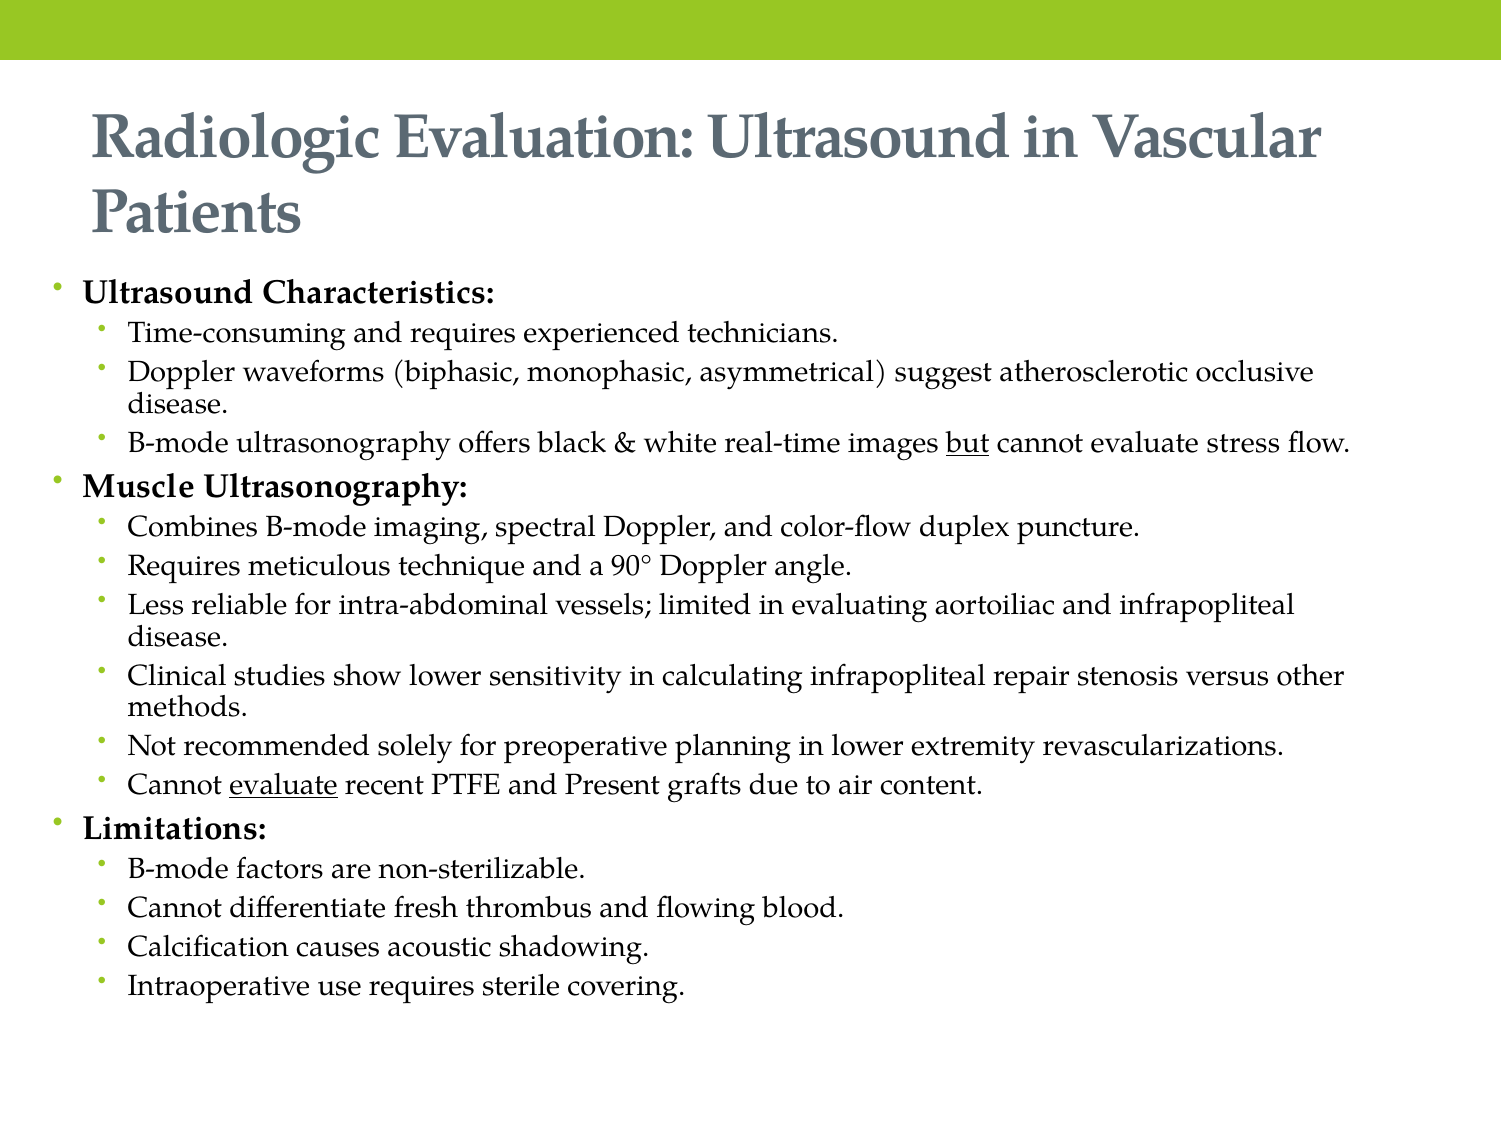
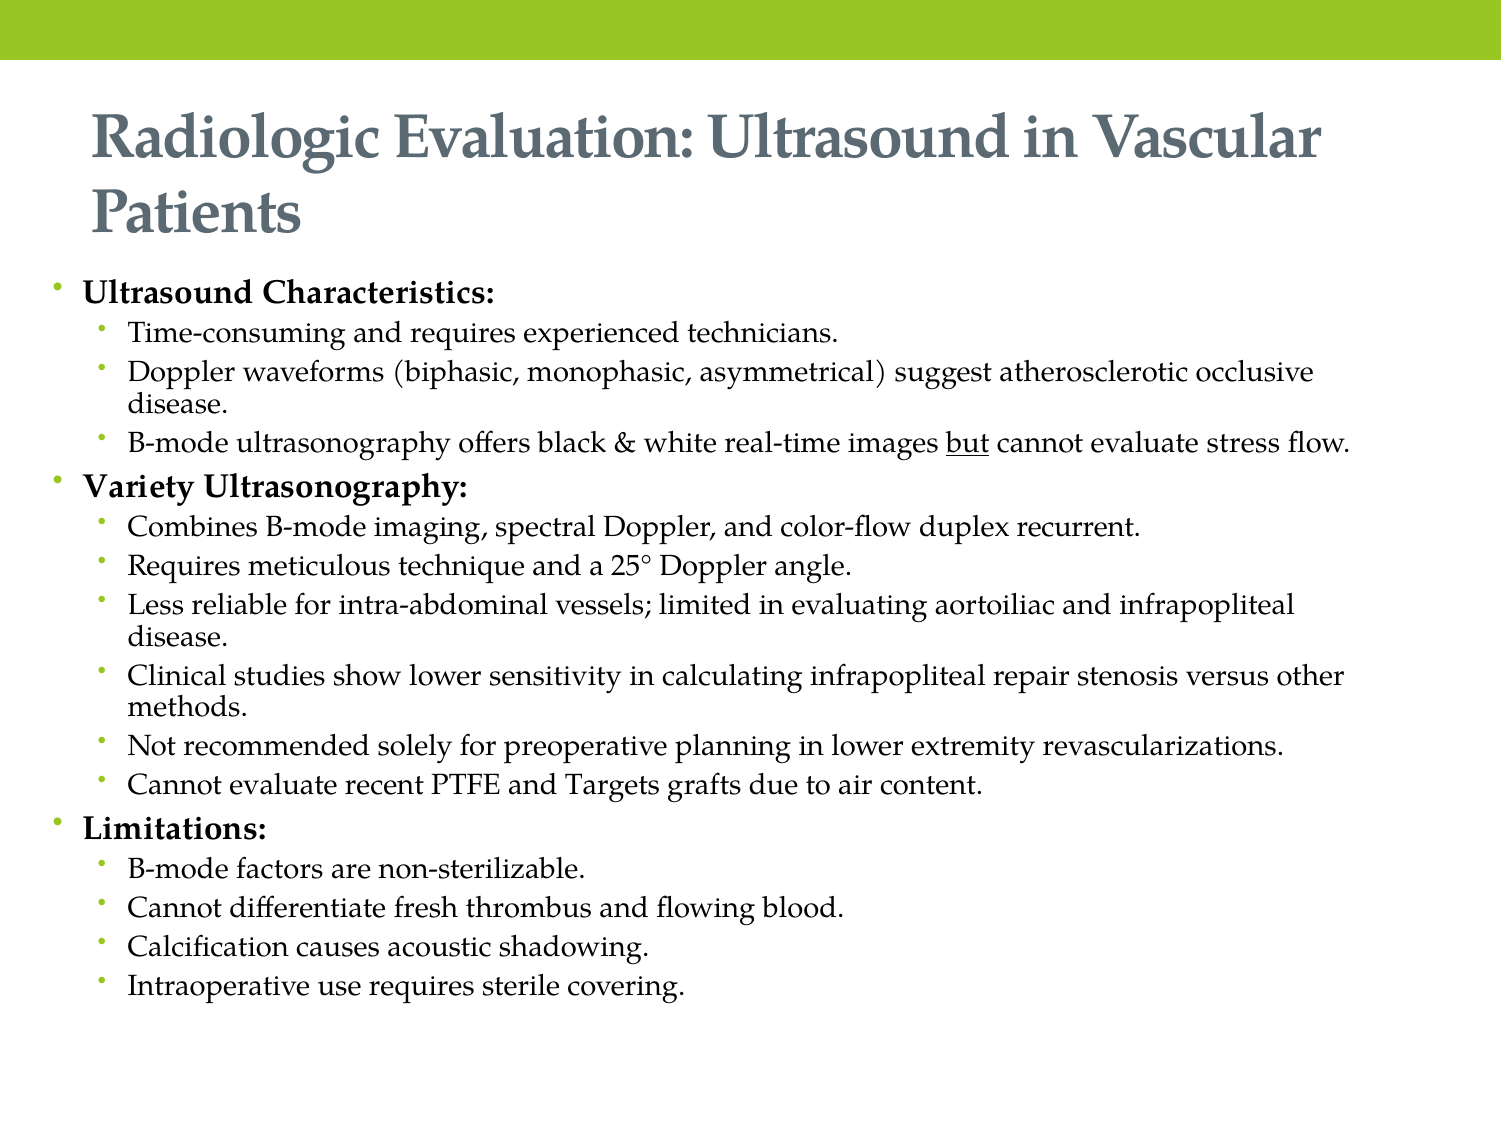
Muscle: Muscle -> Variety
puncture: puncture -> recurrent
90°: 90° -> 25°
evaluate at (283, 785) underline: present -> none
Present: Present -> Targets
